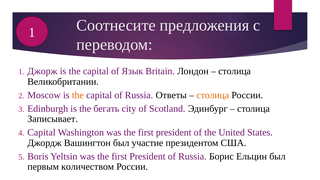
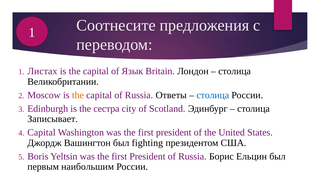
Джорж: Джорж -> Листах
столица at (213, 95) colour: orange -> blue
бегать: бегать -> сестра
участие: участие -> fighting
количеством: количеством -> наибольшим
